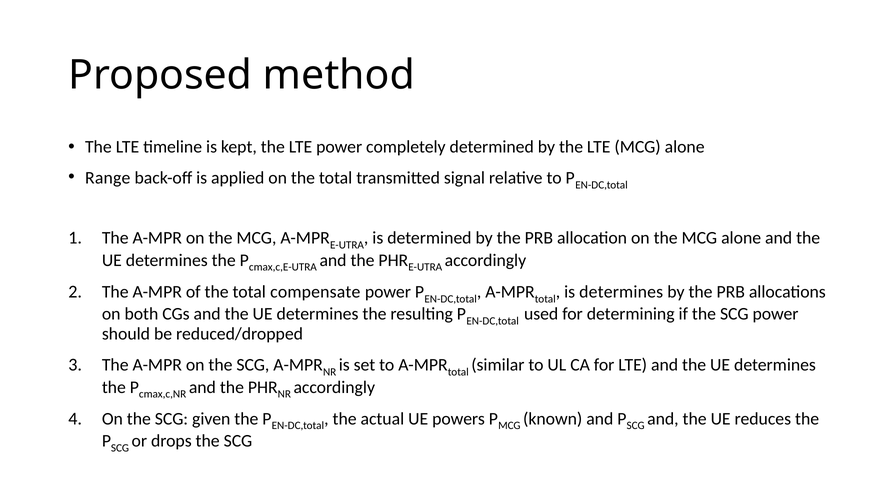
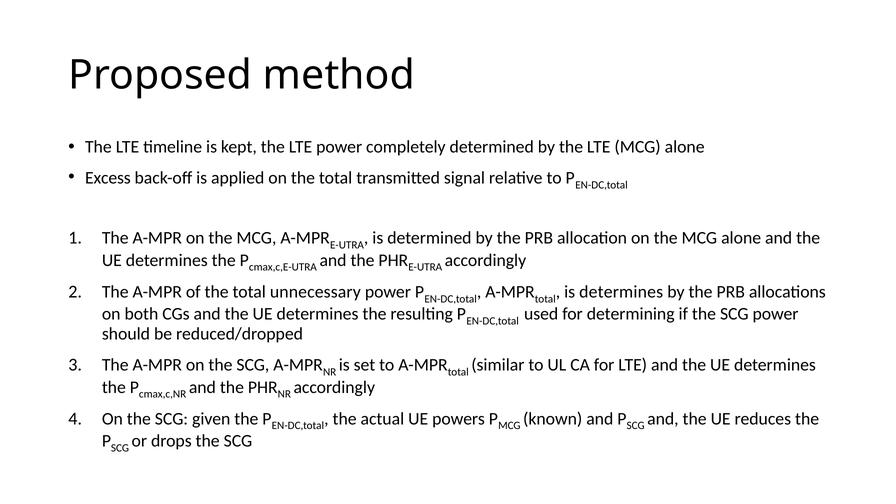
Range: Range -> Excess
compensate: compensate -> unnecessary
